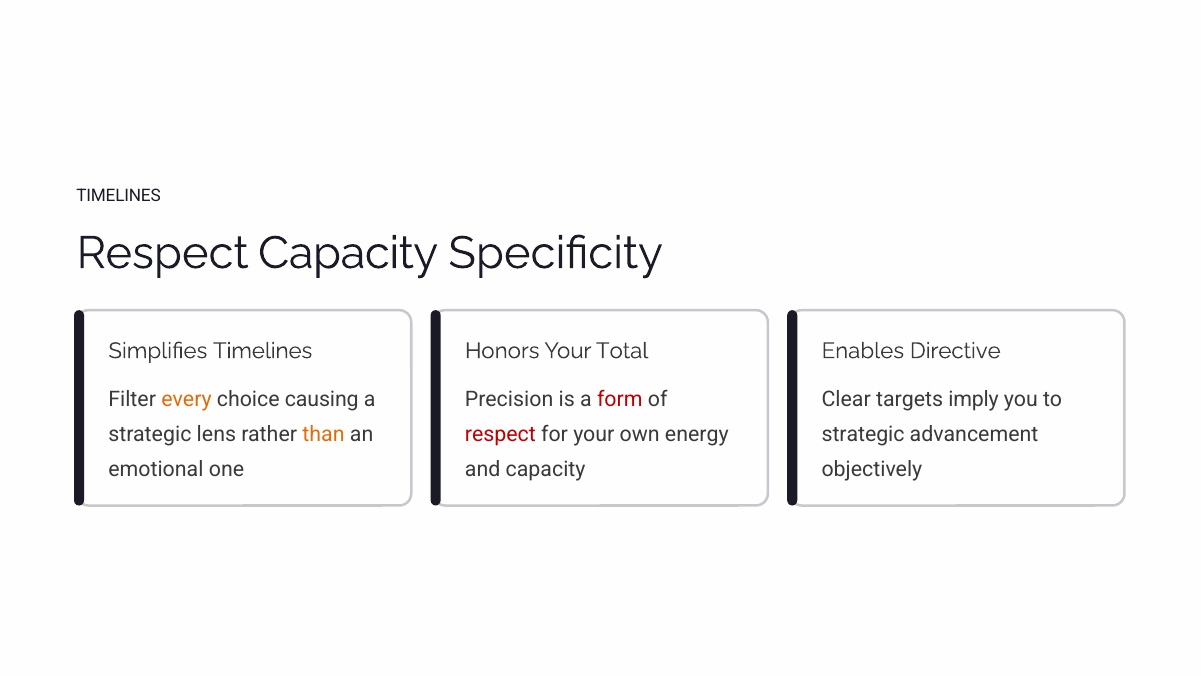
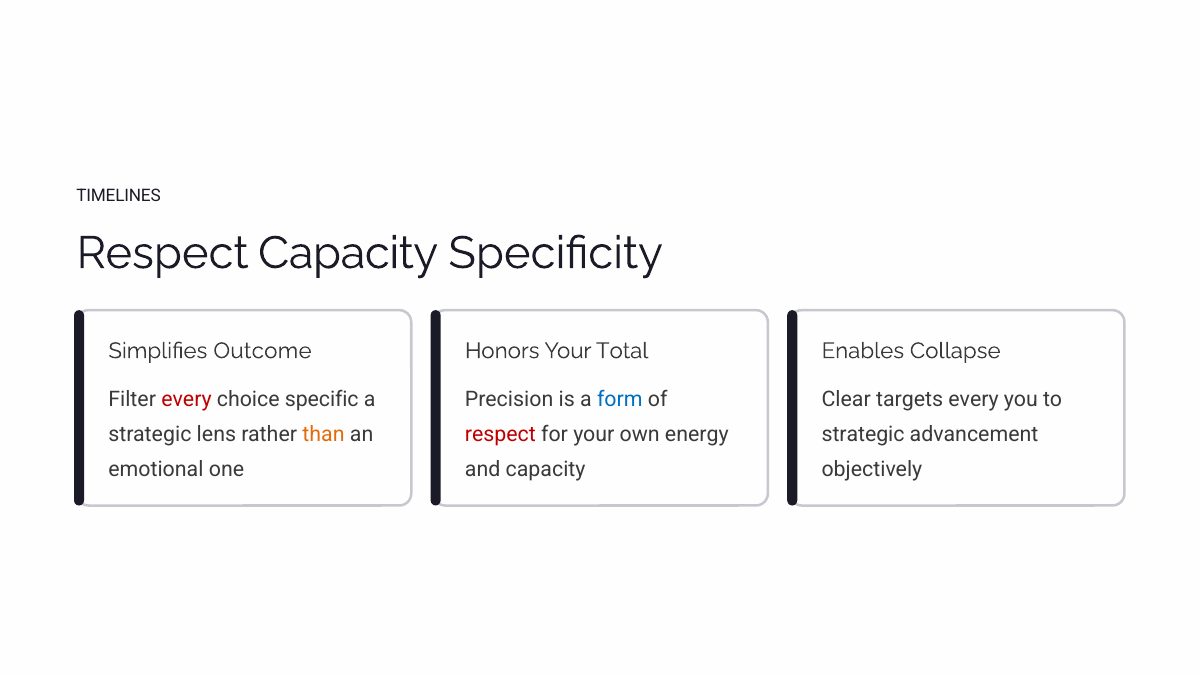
Simplifies Timelines: Timelines -> Outcome
Directive: Directive -> Collapse
every at (186, 399) colour: orange -> red
causing: causing -> specific
form colour: red -> blue
targets imply: imply -> every
